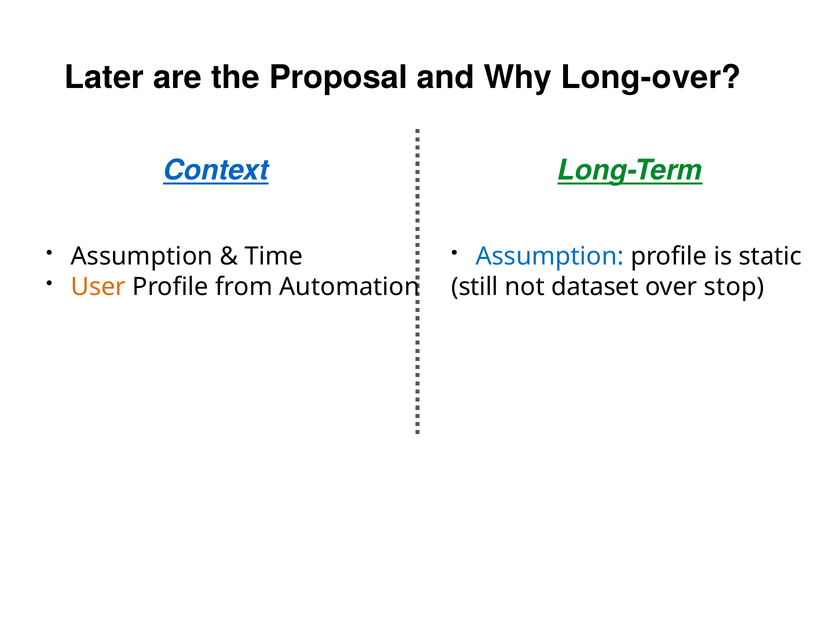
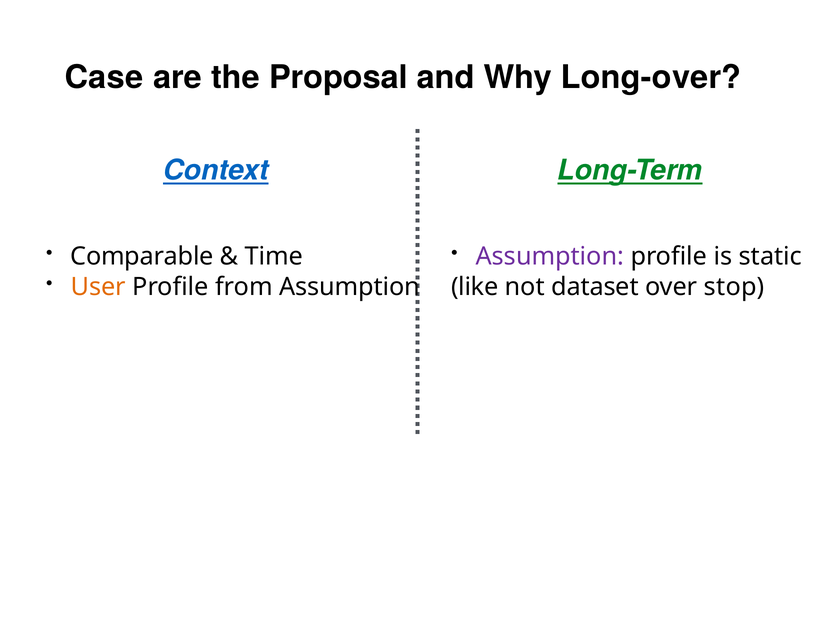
Later: Later -> Case
Assumption at (142, 257): Assumption -> Comparable
Assumption at (550, 257) colour: blue -> purple
from Automation: Automation -> Assumption
still: still -> like
